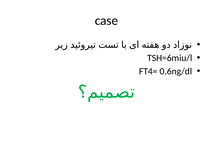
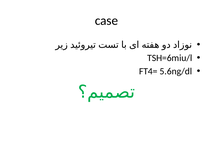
0.6ng/dl: 0.6ng/dl -> 5.6ng/dl
